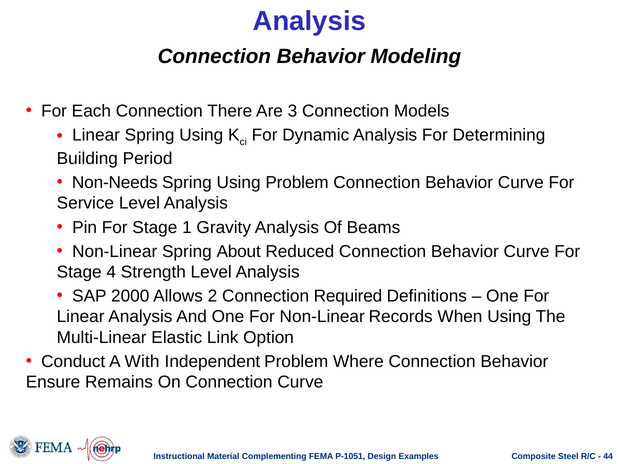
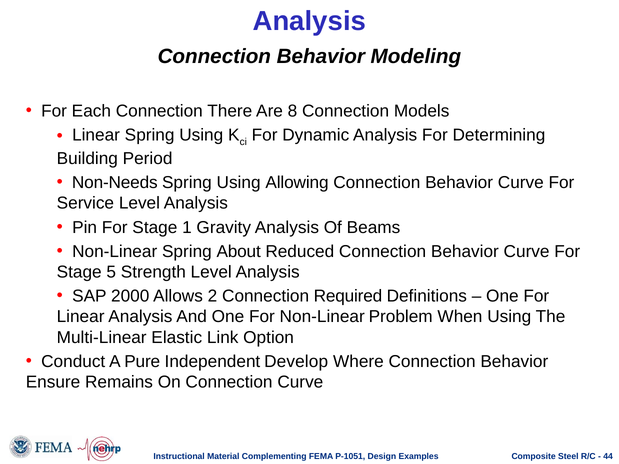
3: 3 -> 8
Using Problem: Problem -> Allowing
4: 4 -> 5
Records: Records -> Problem
With: With -> Pure
Independent Problem: Problem -> Develop
